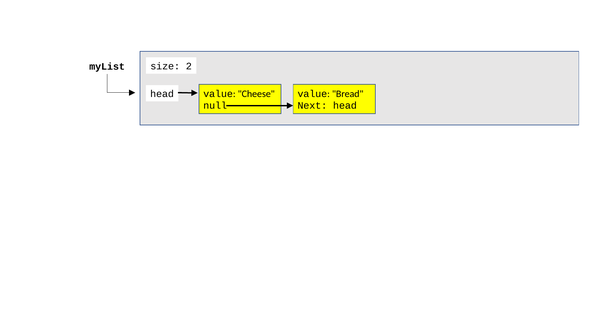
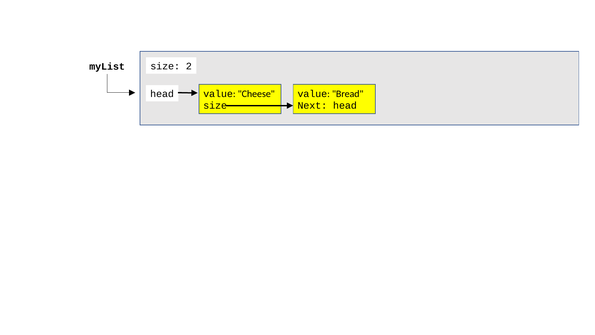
null at (215, 106): null -> size
